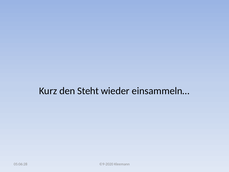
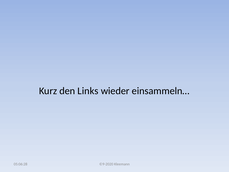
Steht: Steht -> Links
